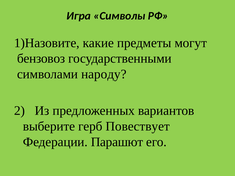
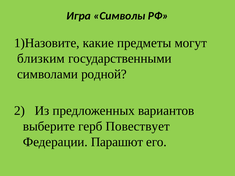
бензовоз: бензовоз -> близким
народу: народу -> родной
